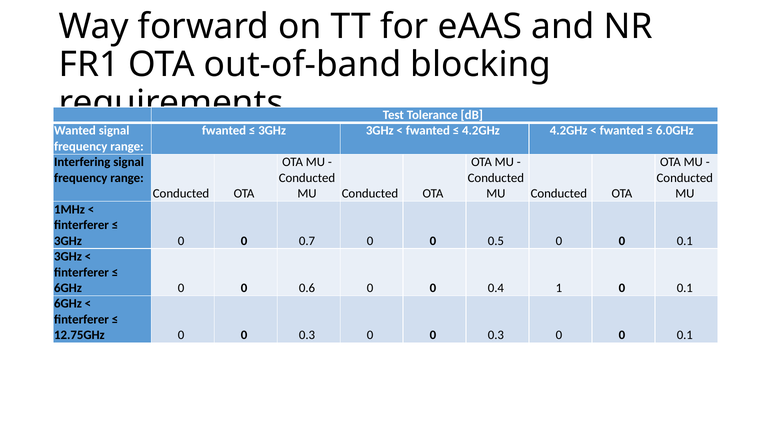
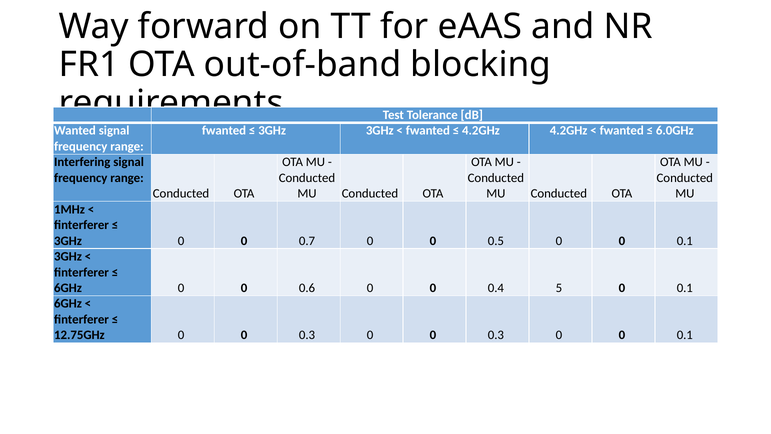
1: 1 -> 5
